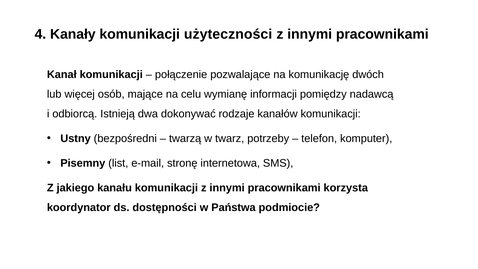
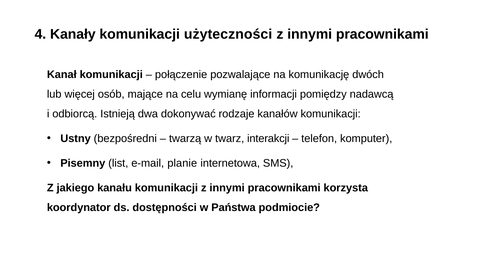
potrzeby: potrzeby -> interakcji
stronę: stronę -> planie
